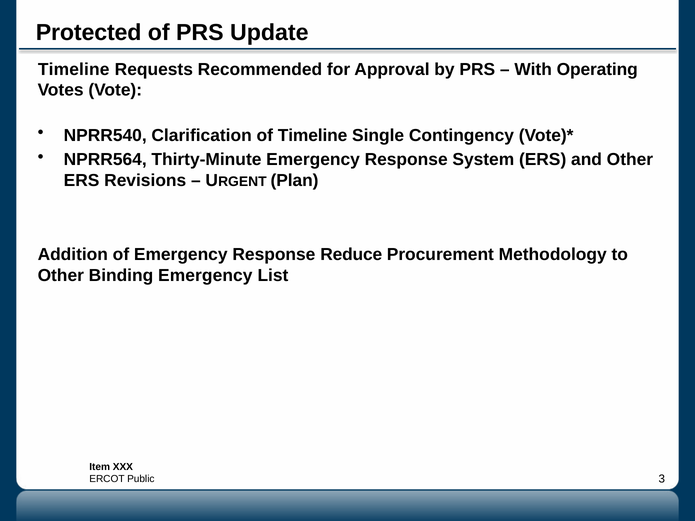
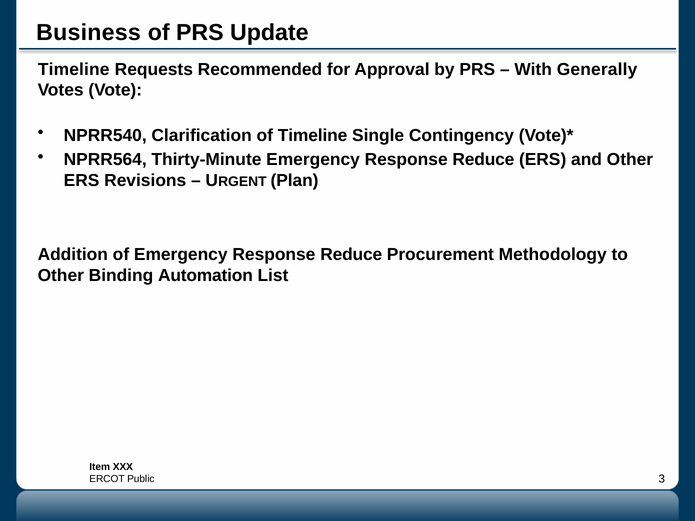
Protected: Protected -> Business
Operating: Operating -> Generally
Thirty-Minute Emergency Response System: System -> Reduce
Binding Emergency: Emergency -> Automation
